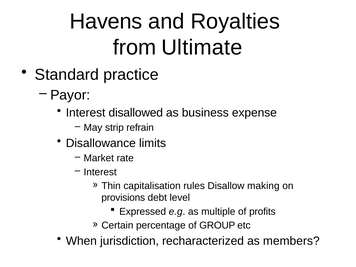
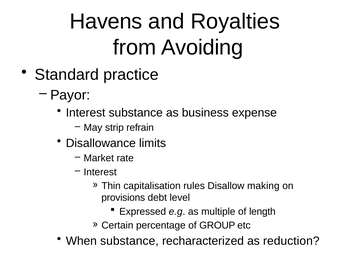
Ultimate: Ultimate -> Avoiding
Interest disallowed: disallowed -> substance
profits: profits -> length
When jurisdiction: jurisdiction -> substance
members: members -> reduction
